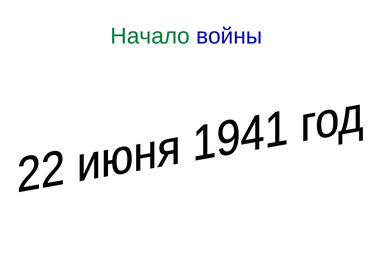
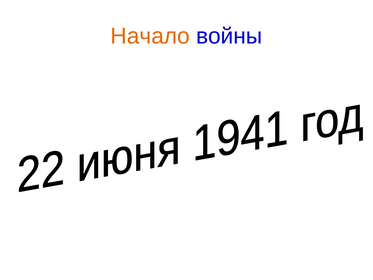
Начало colour: green -> orange
